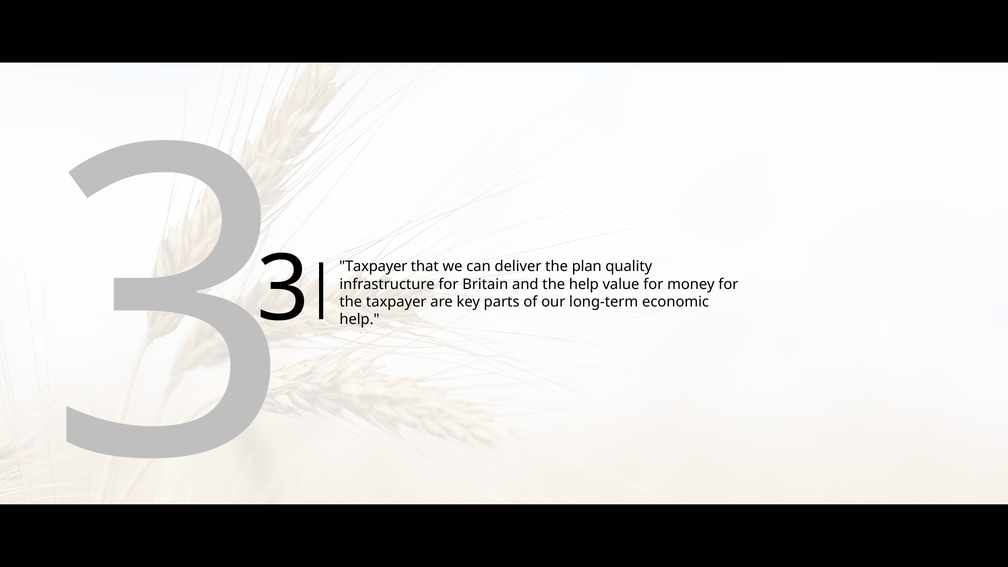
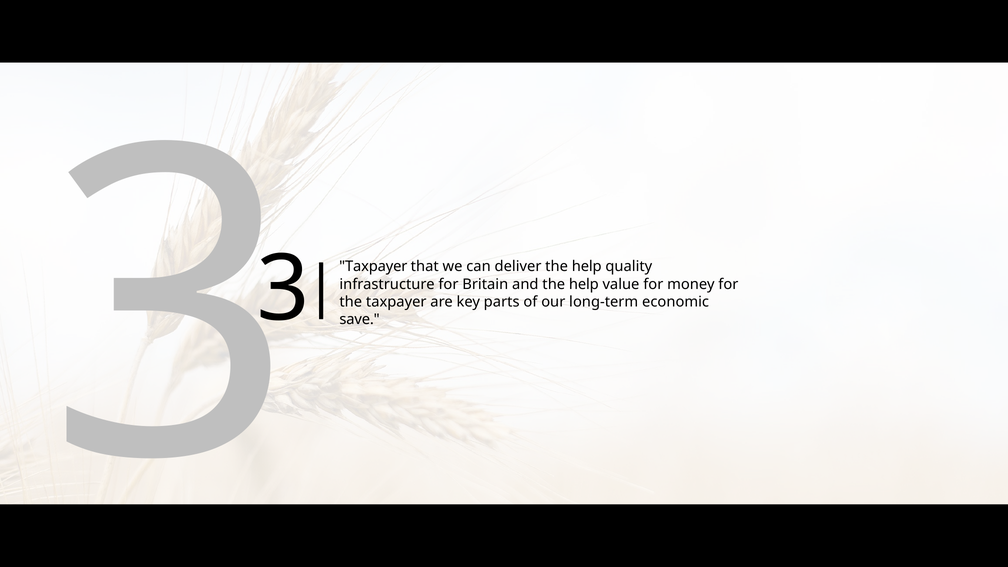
deliver the plan: plan -> help
help at (360, 319): help -> save
